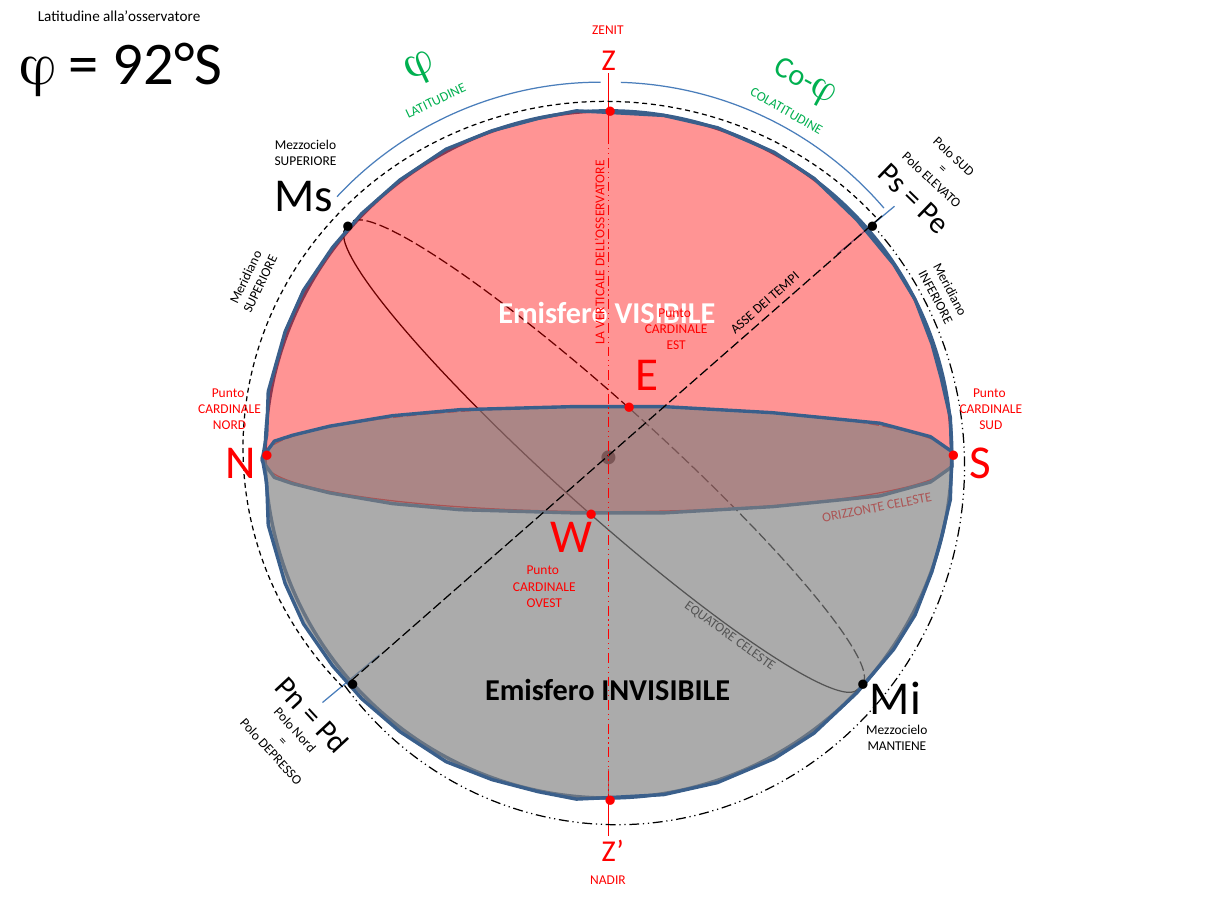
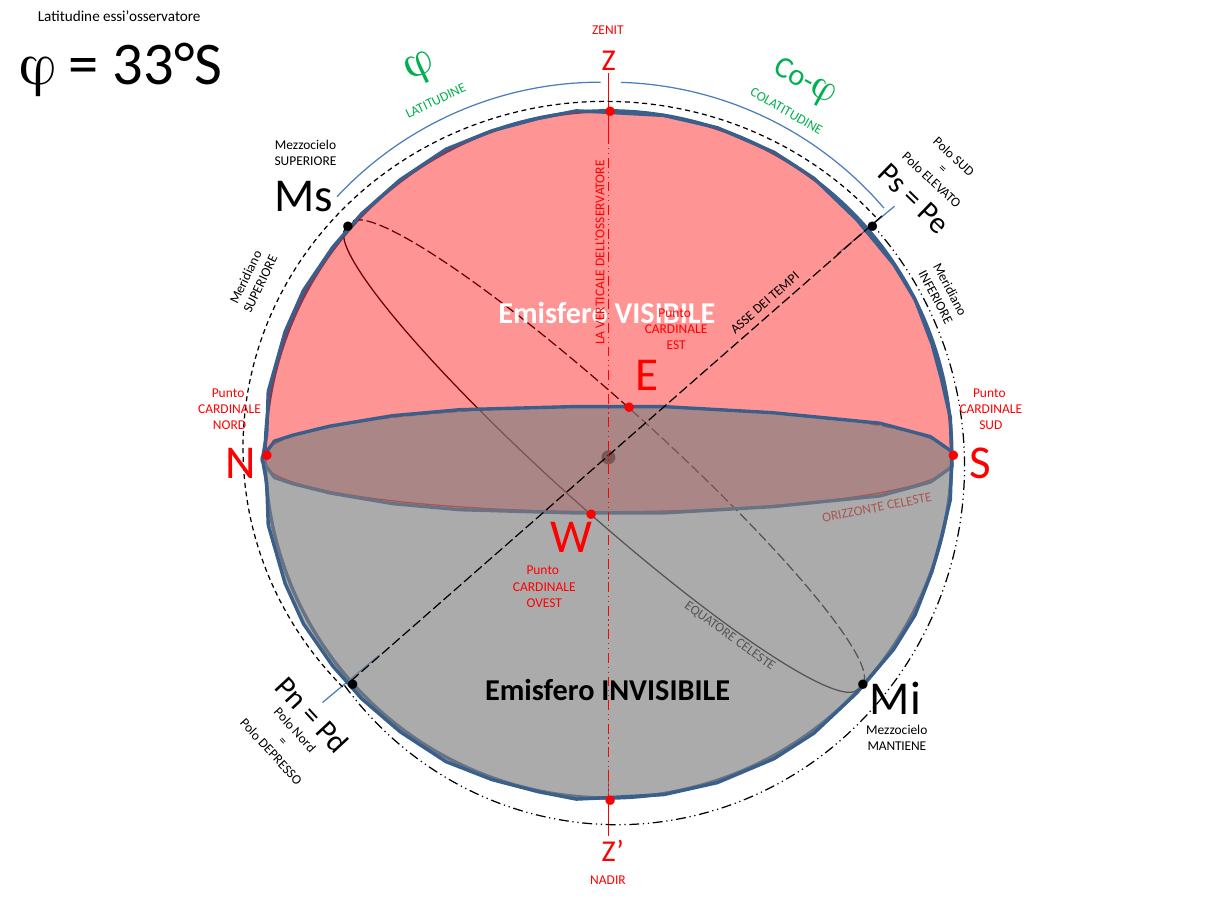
alla’osservatore: alla’osservatore -> essi’osservatore
92°S: 92°S -> 33°S
